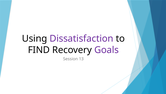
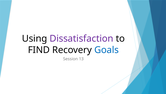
Goals colour: purple -> blue
